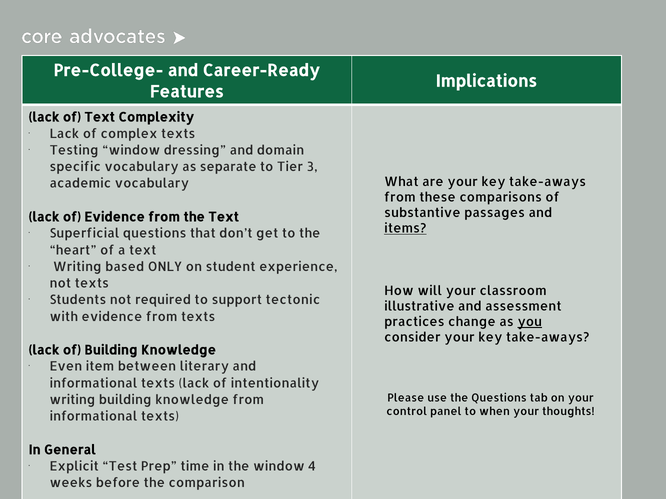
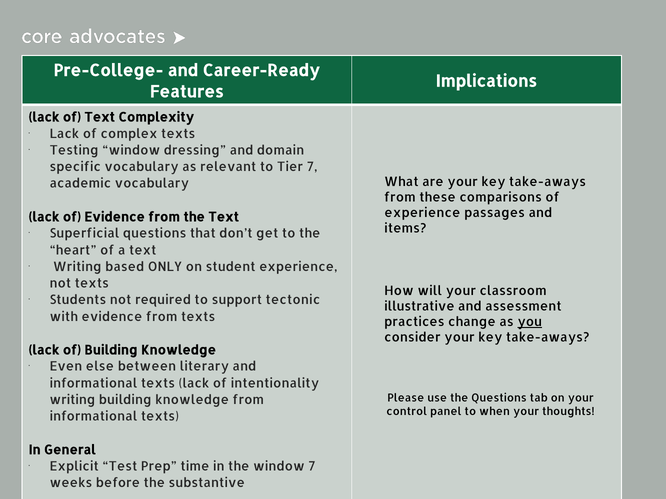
separate: separate -> relevant
Tier 3: 3 -> 7
substantive at (422, 213): substantive -> experience
items underline: present -> none
item: item -> else
window 4: 4 -> 7
comparison: comparison -> substantive
